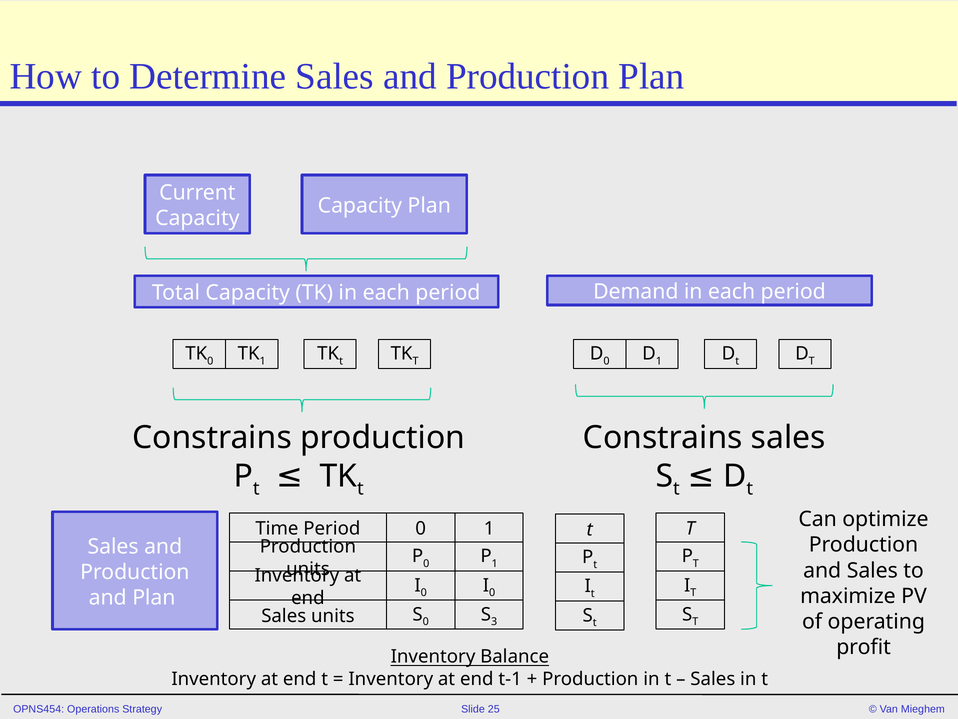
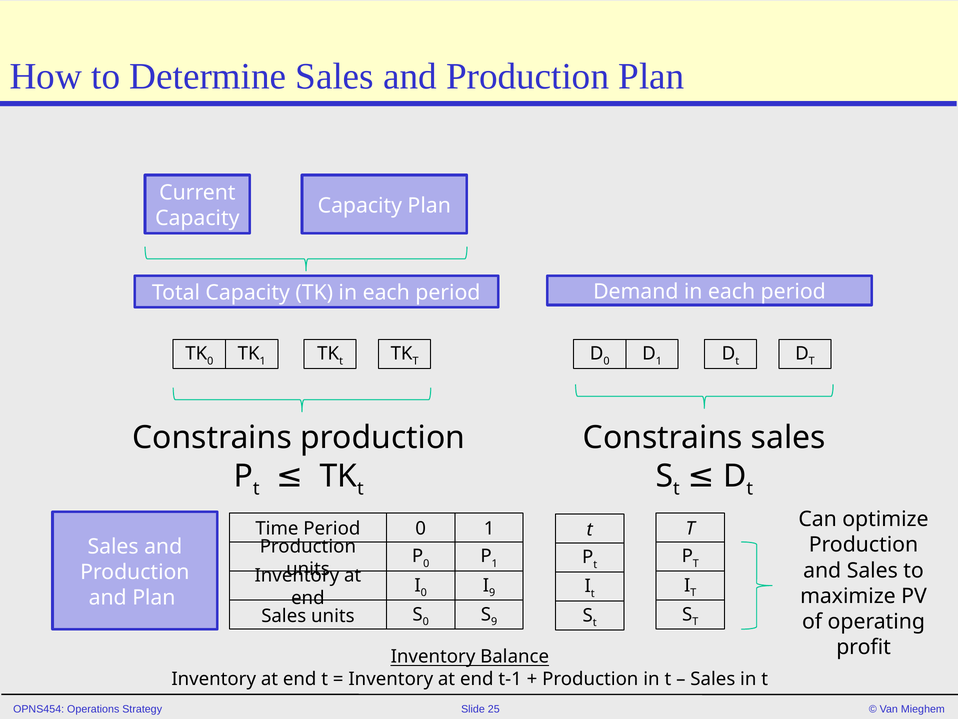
0 at (492, 592): 0 -> 9
3 at (494, 621): 3 -> 9
